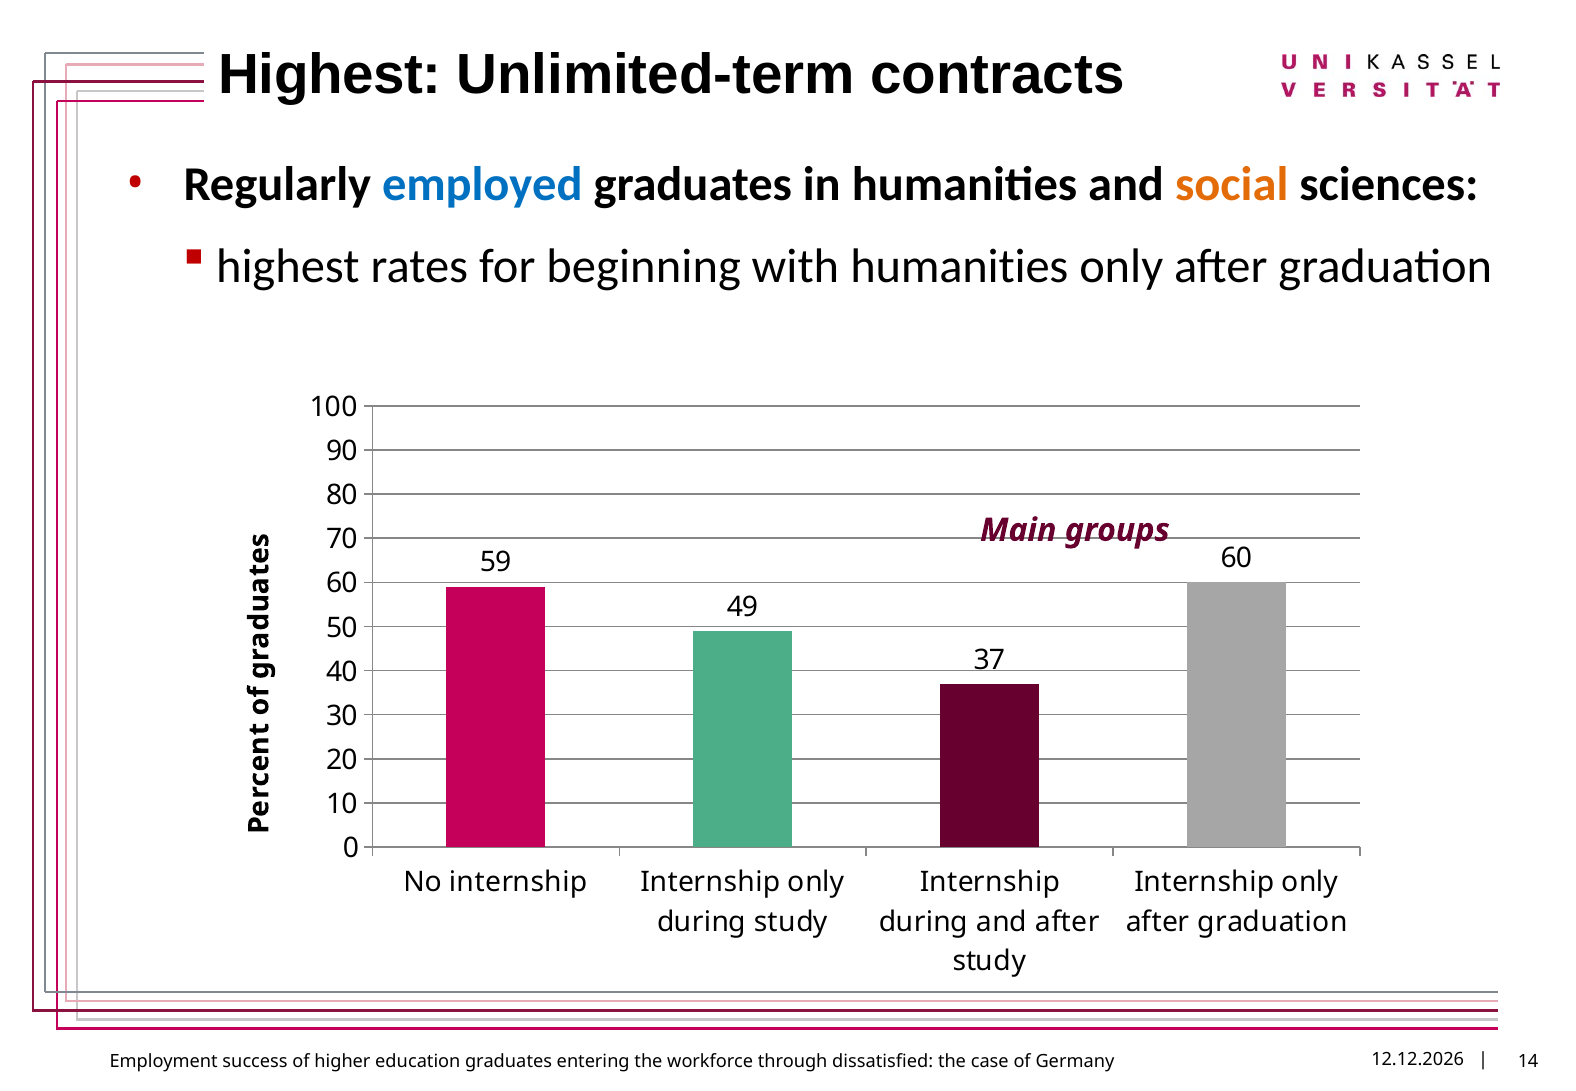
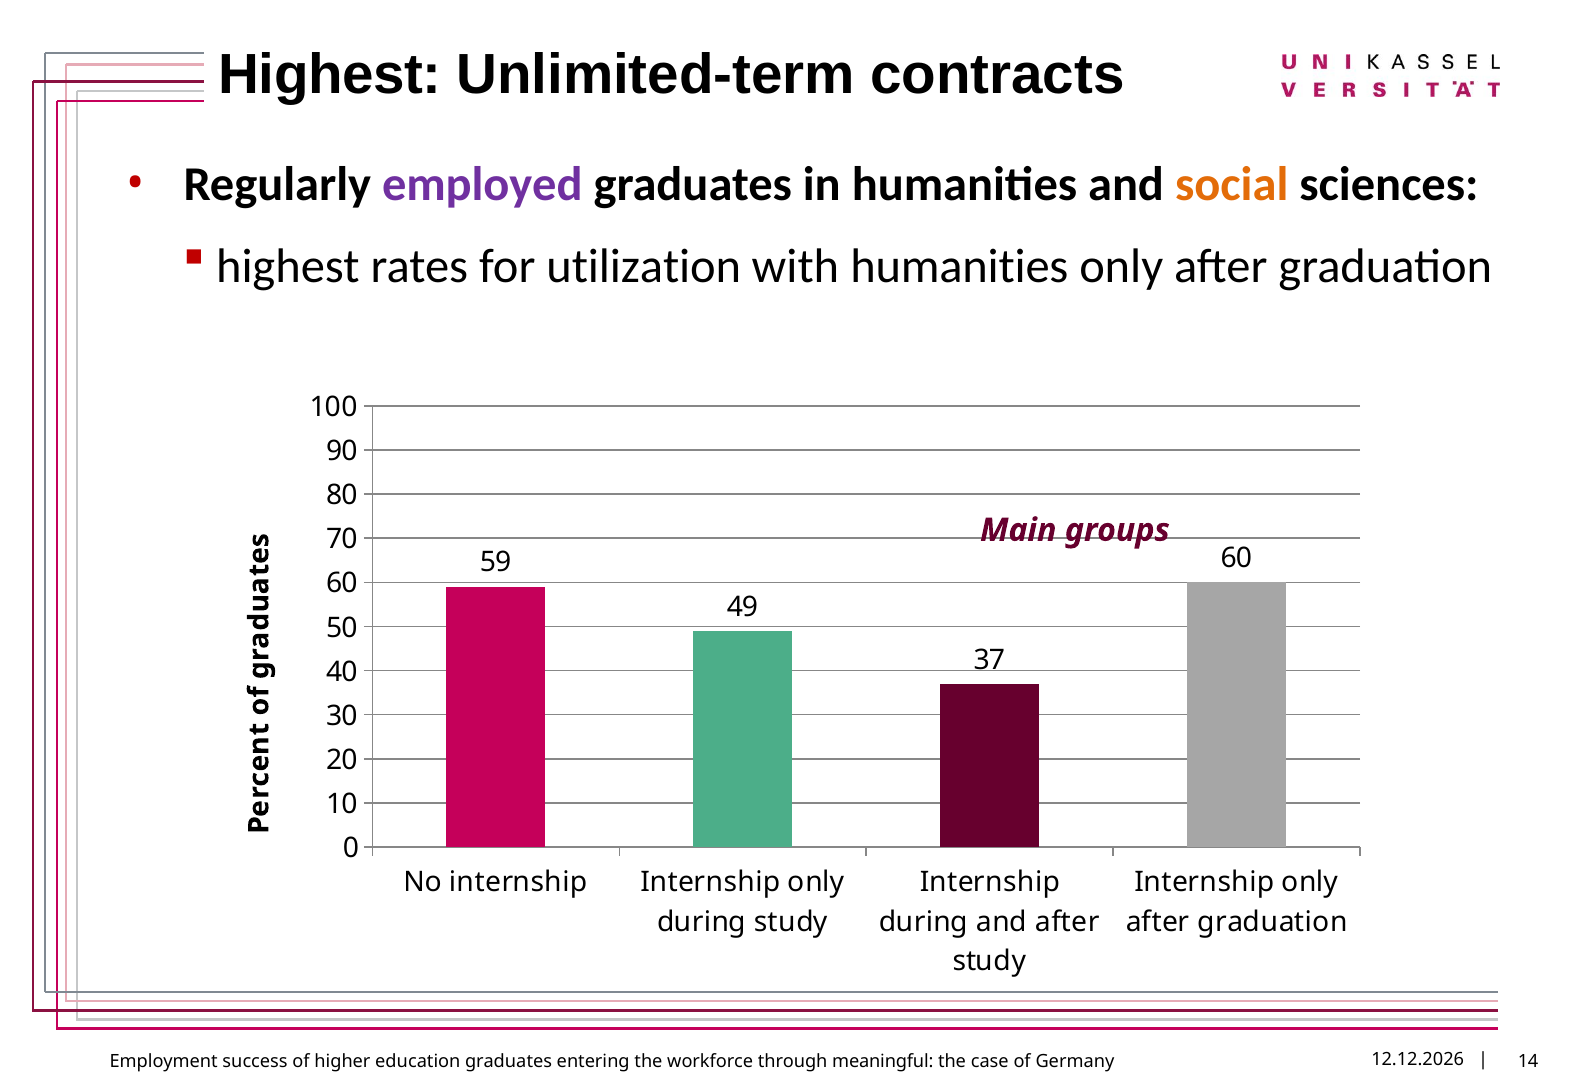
employed colour: blue -> purple
beginning: beginning -> utilization
dissatisfied: dissatisfied -> meaningful
